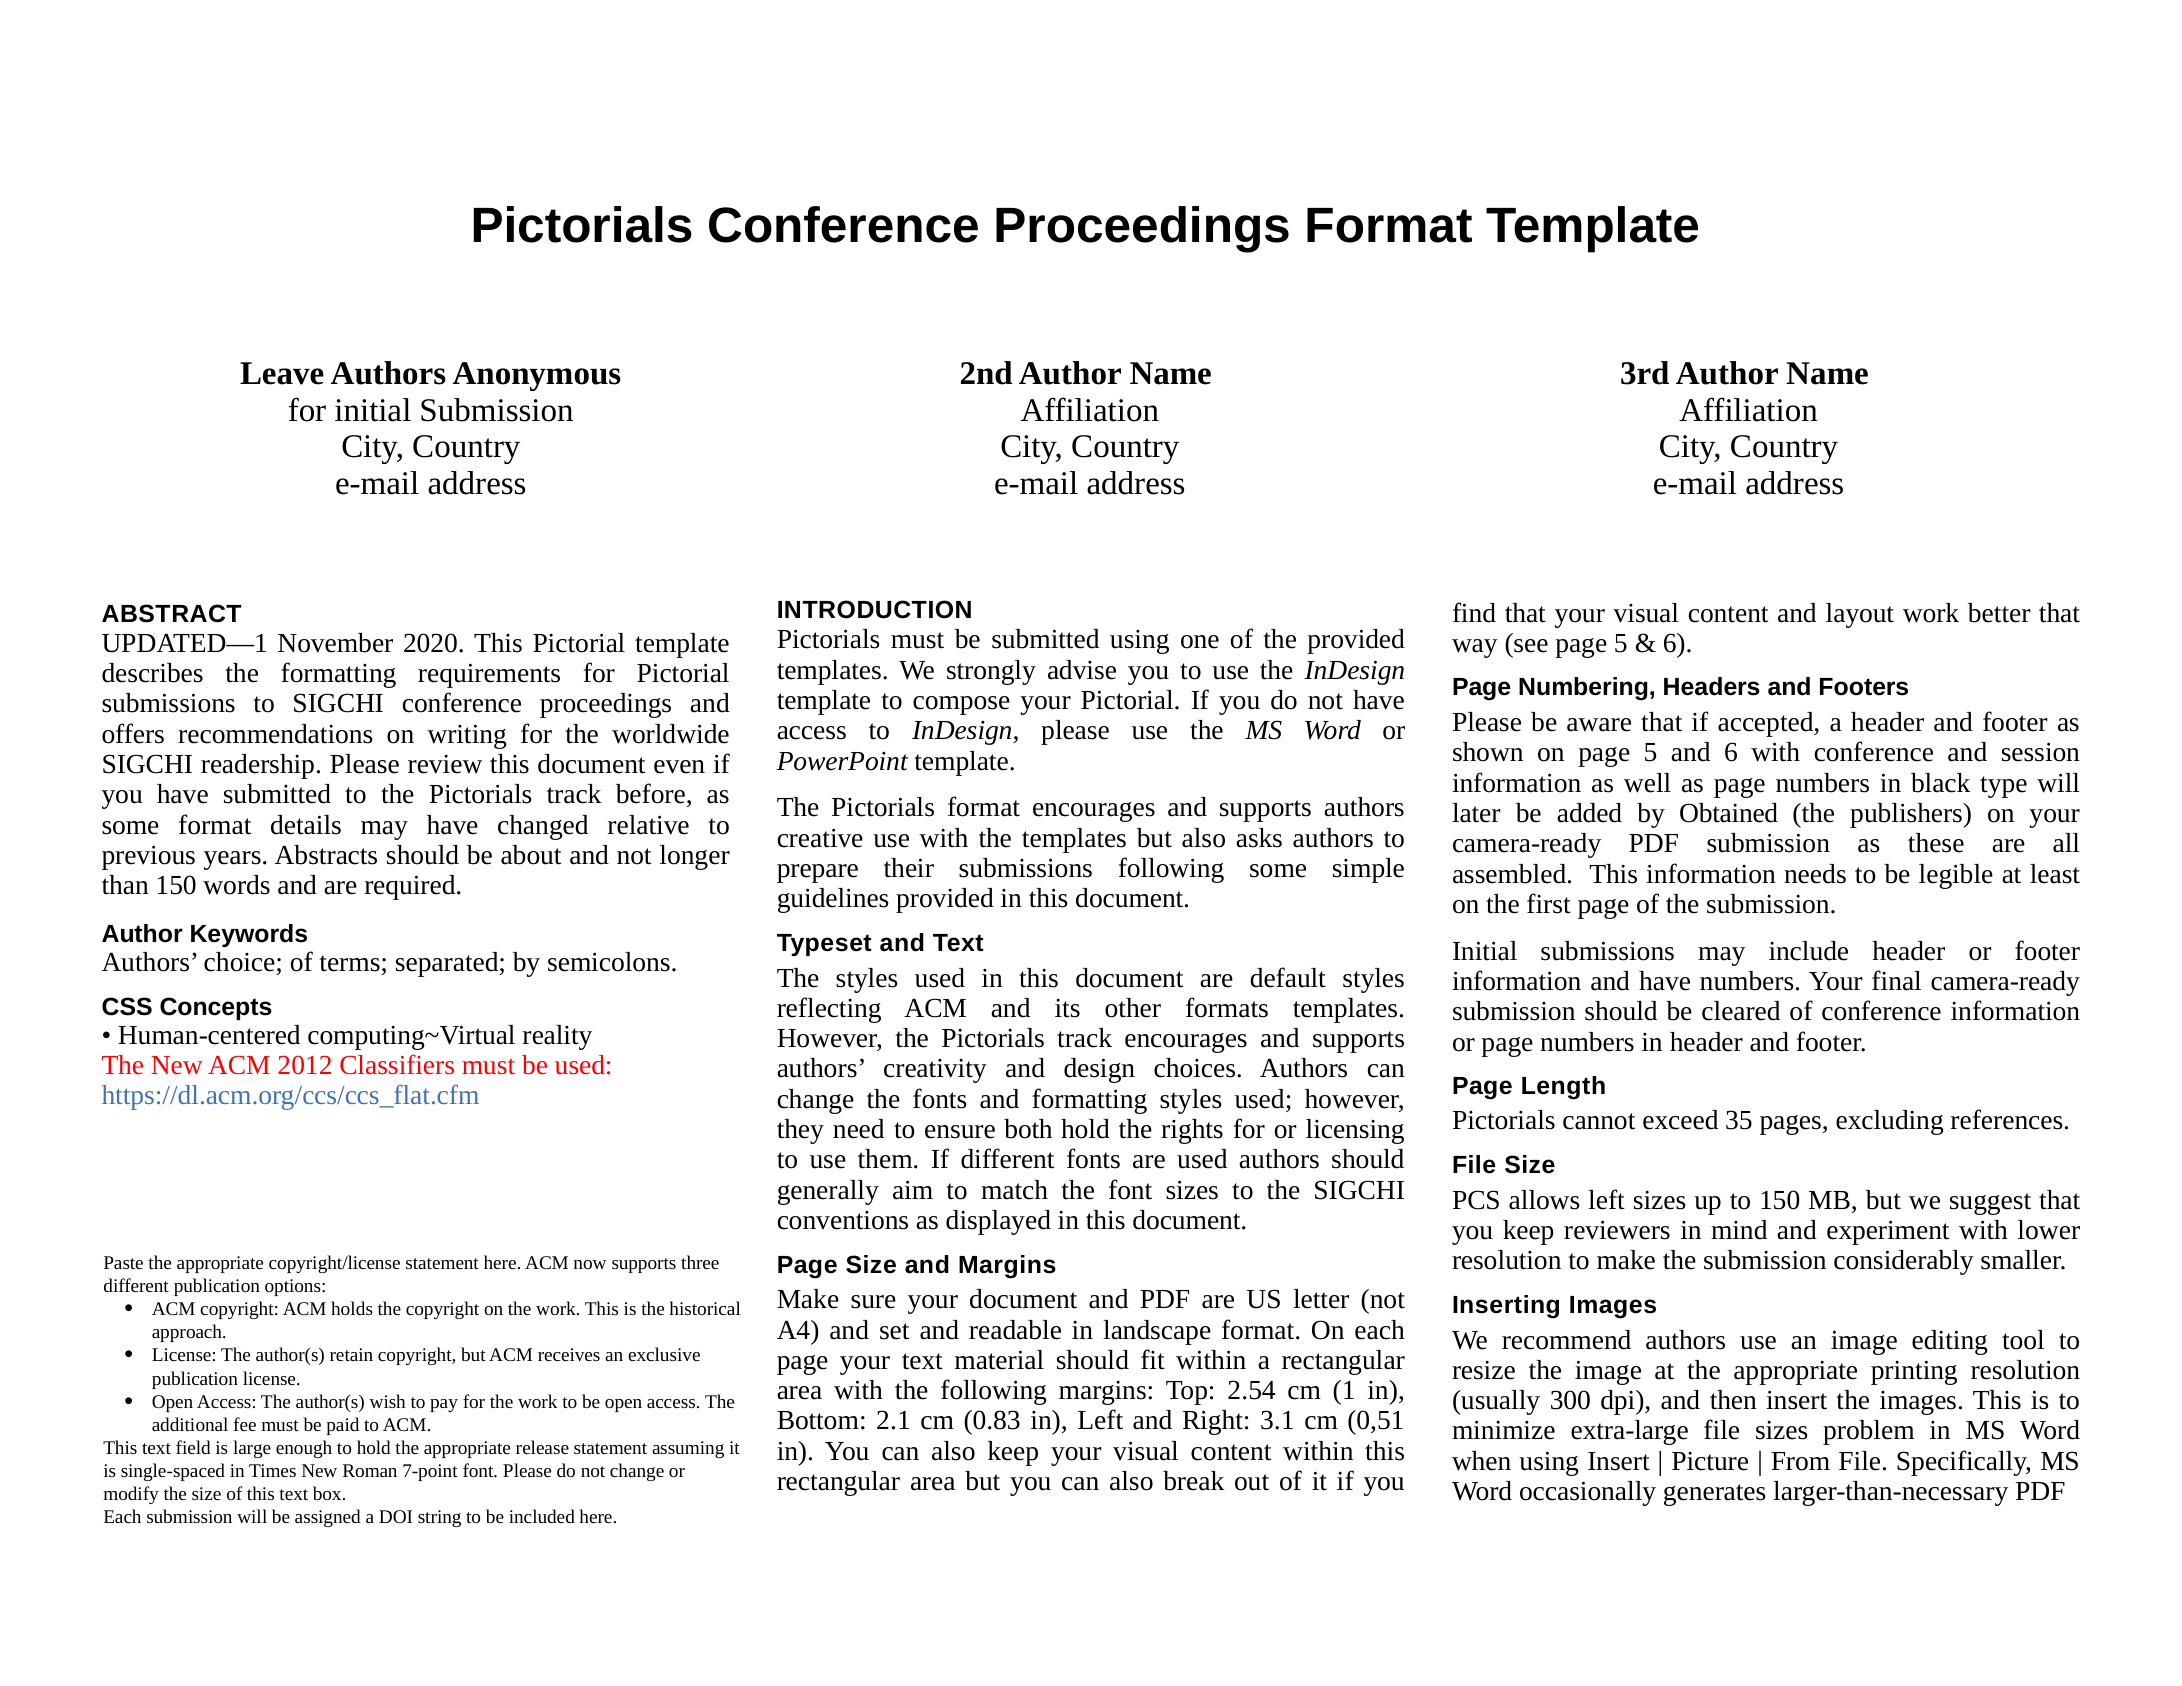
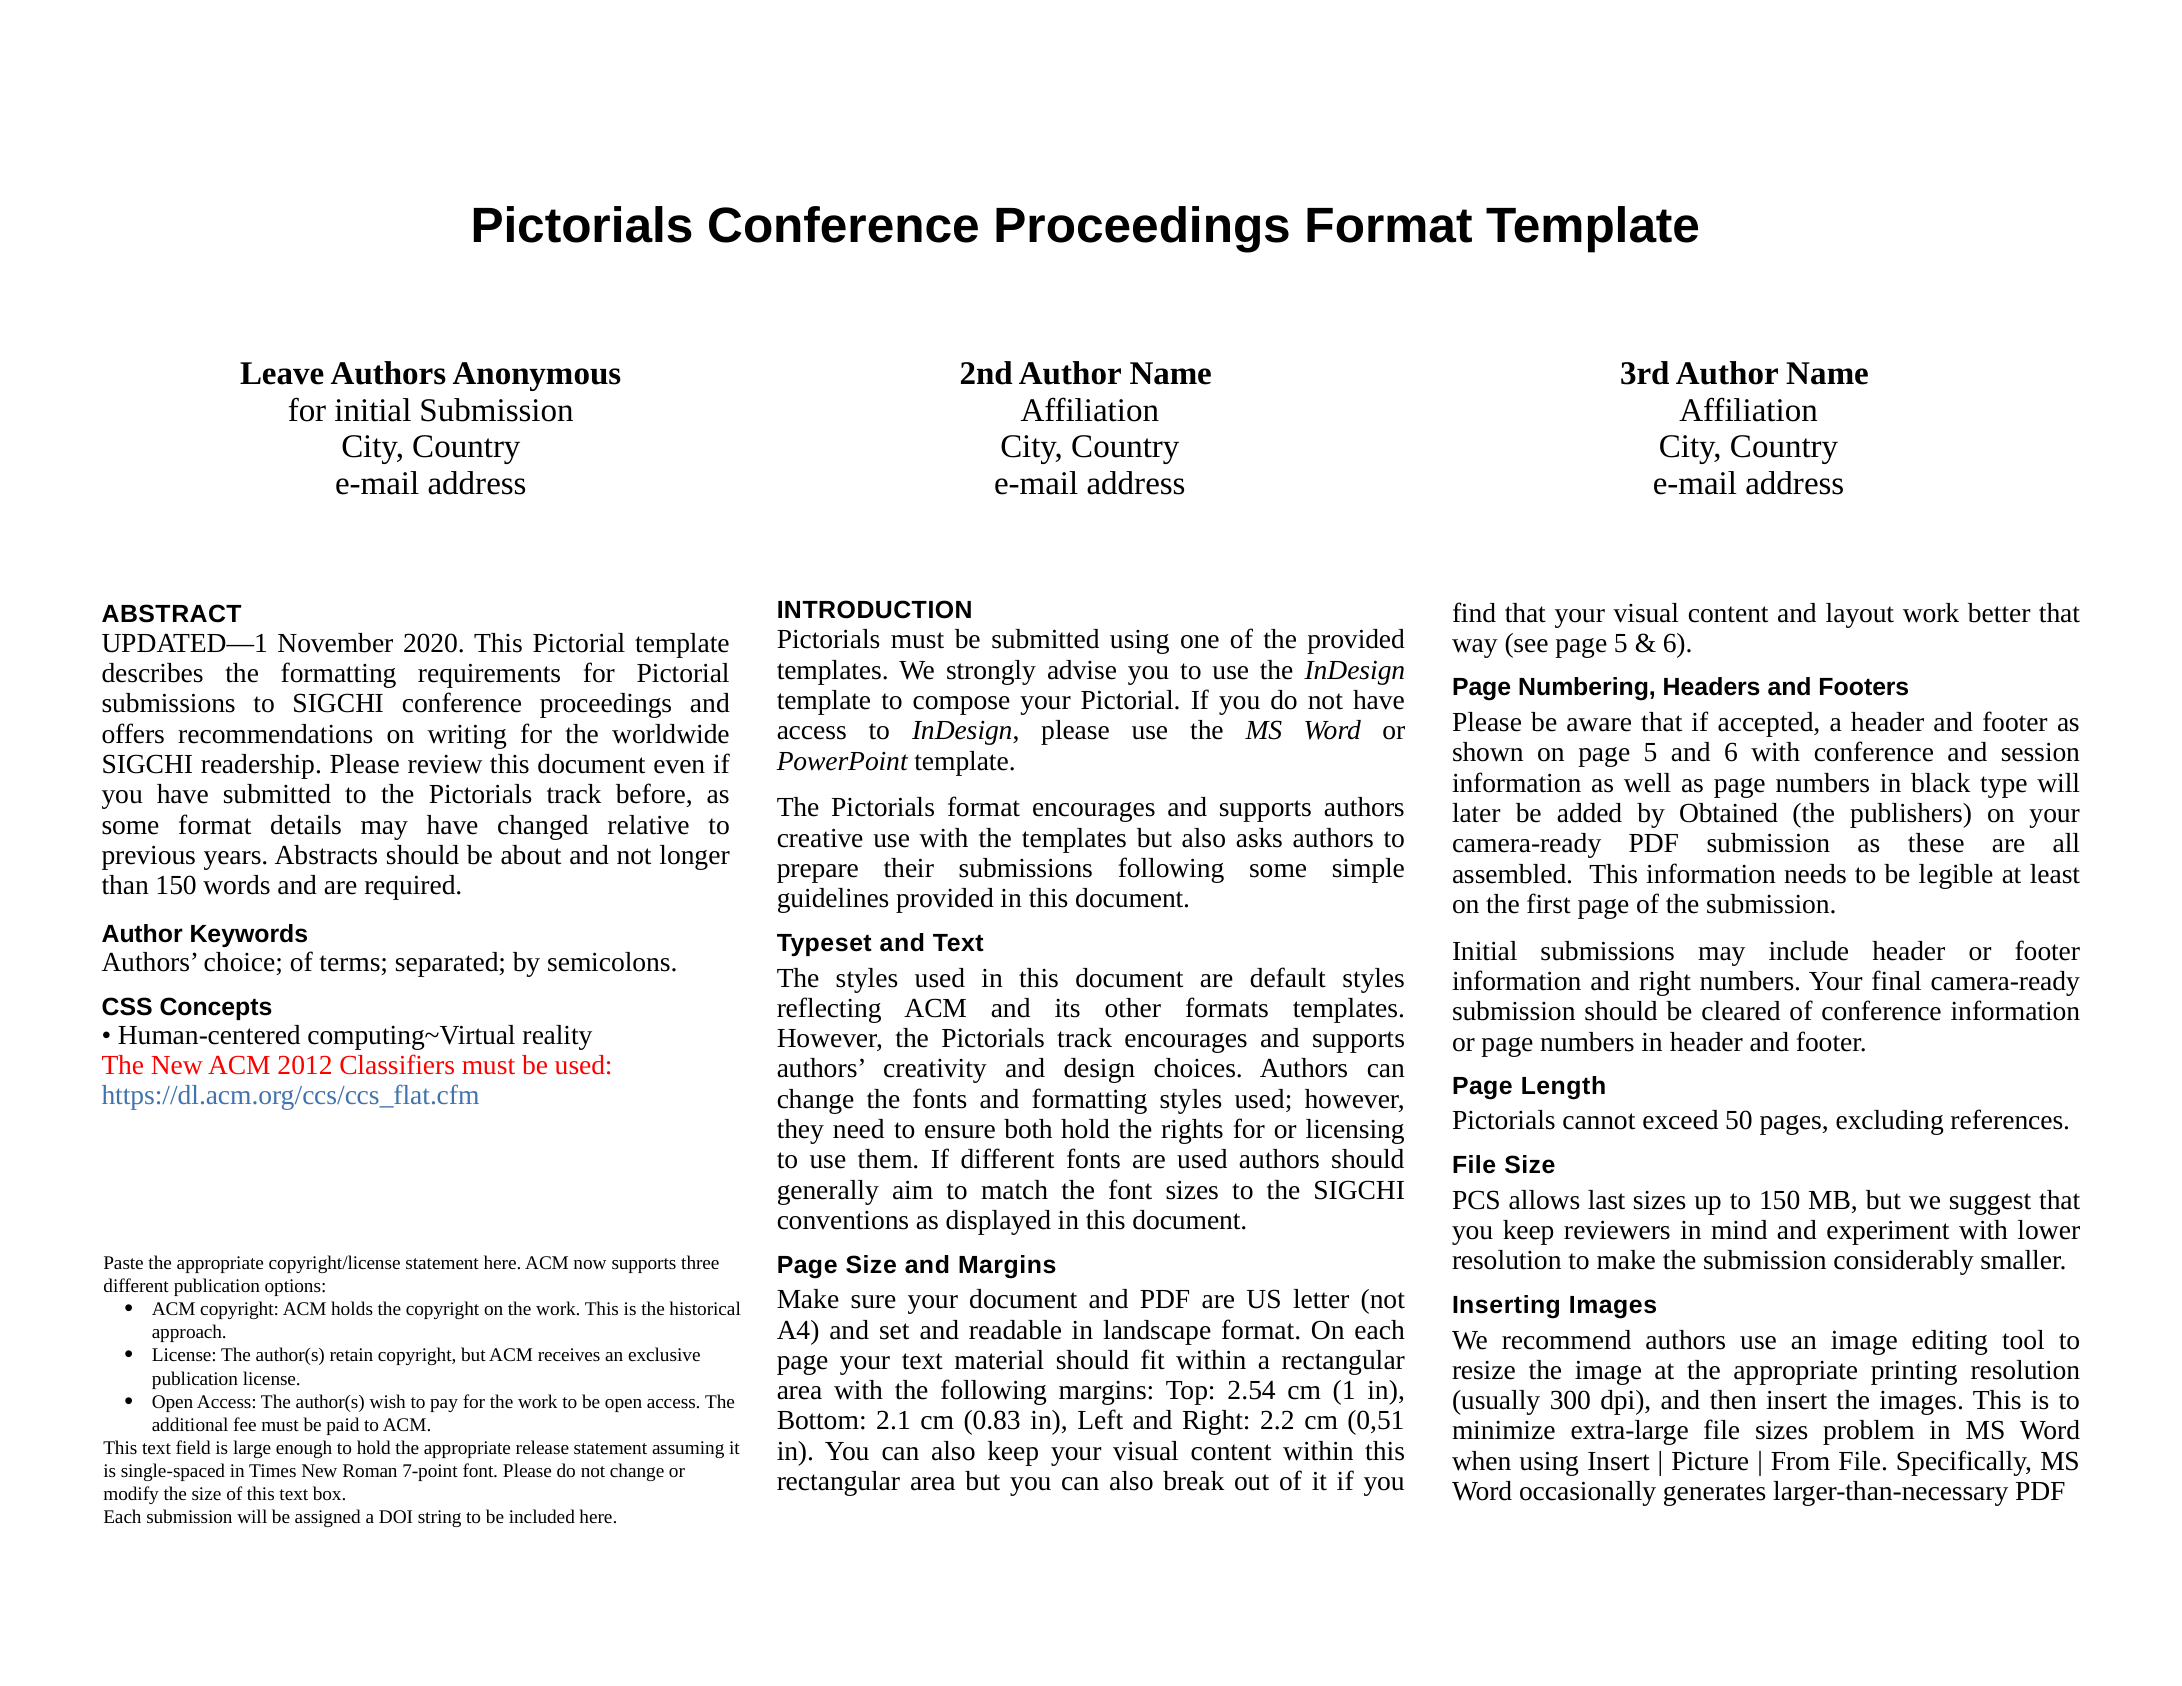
information and have: have -> right
35: 35 -> 50
allows left: left -> last
3.1: 3.1 -> 2.2
